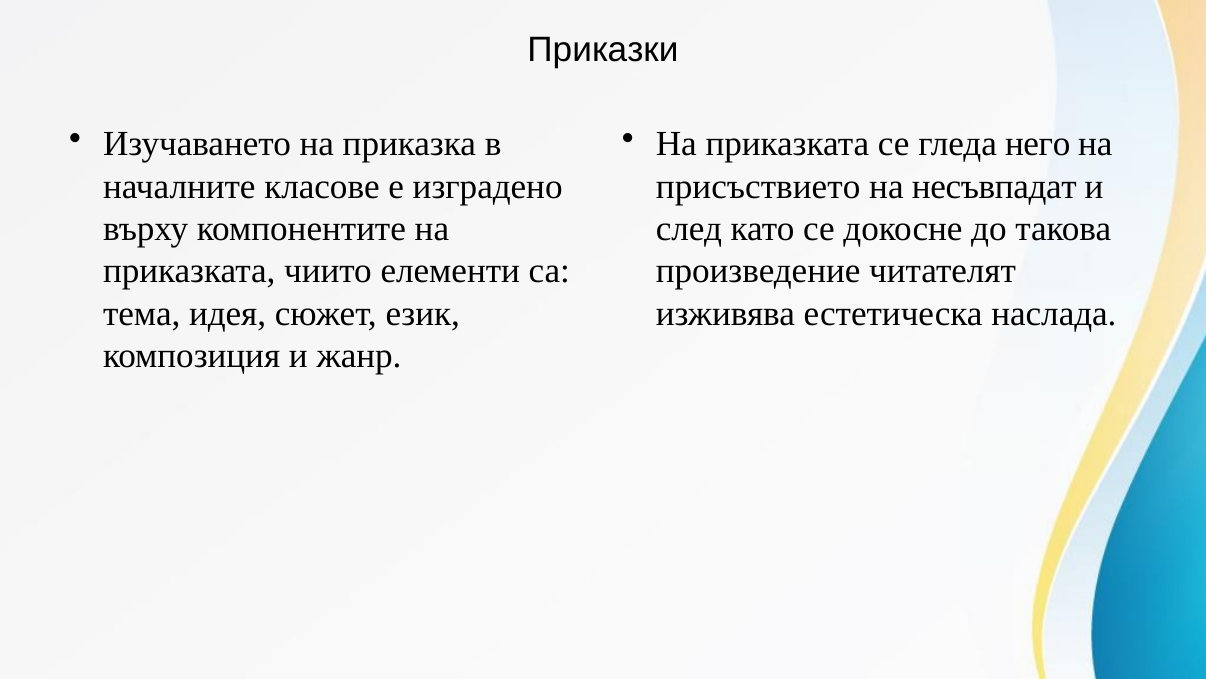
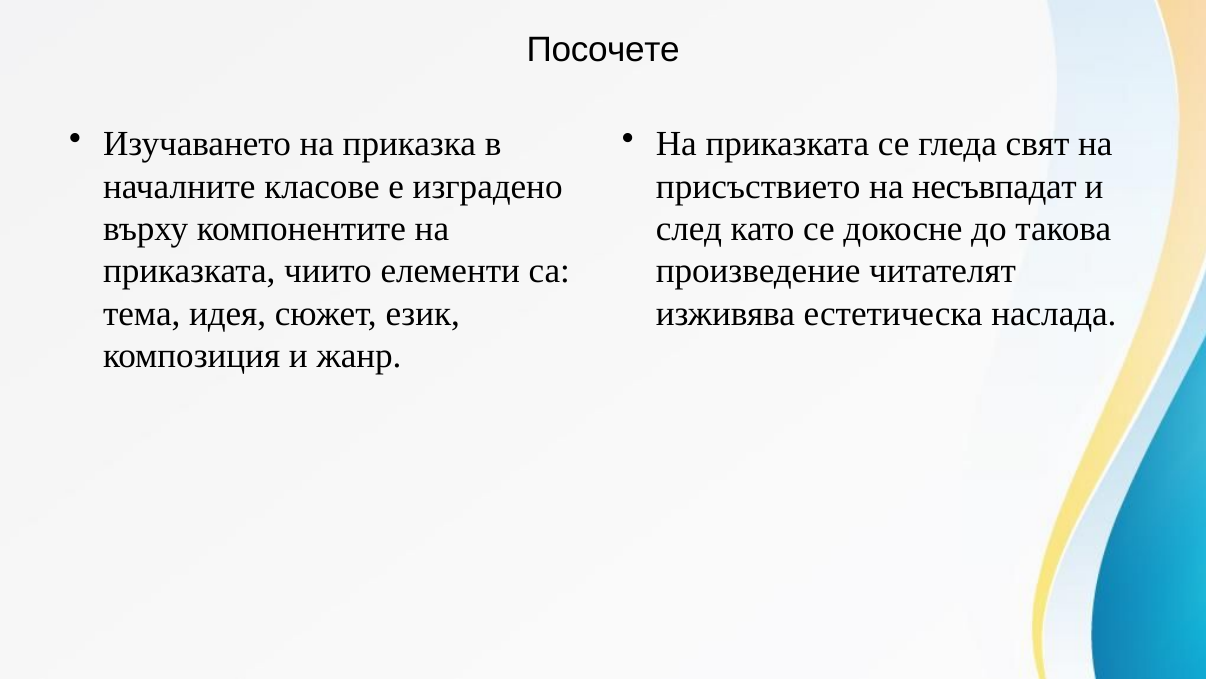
Приказки: Приказки -> Посочете
него: него -> свят
